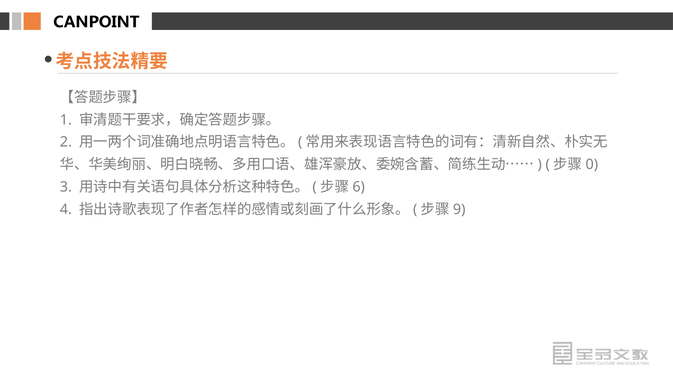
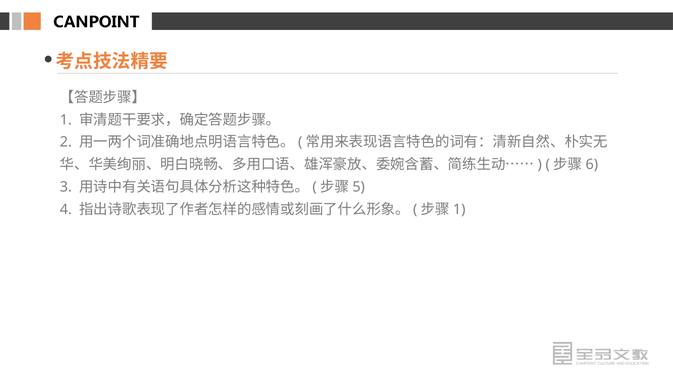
0: 0 -> 6
6: 6 -> 5
9 at (459, 210): 9 -> 1
